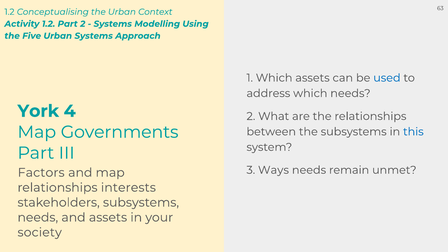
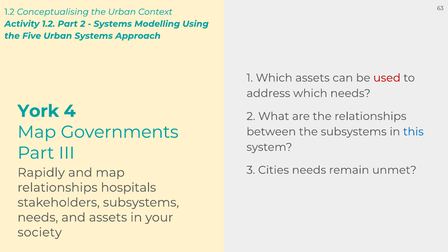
used colour: blue -> red
Ways: Ways -> Cities
Factors: Factors -> Rapidly
interests: interests -> hospitals
